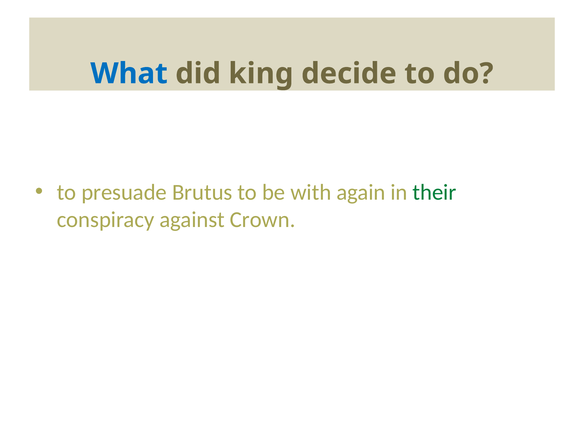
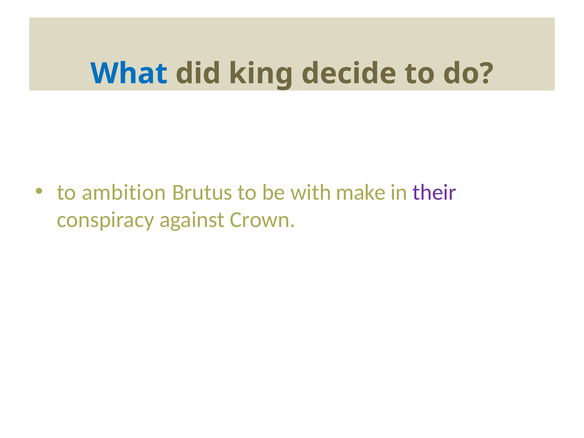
presuade: presuade -> ambition
again: again -> make
their colour: green -> purple
